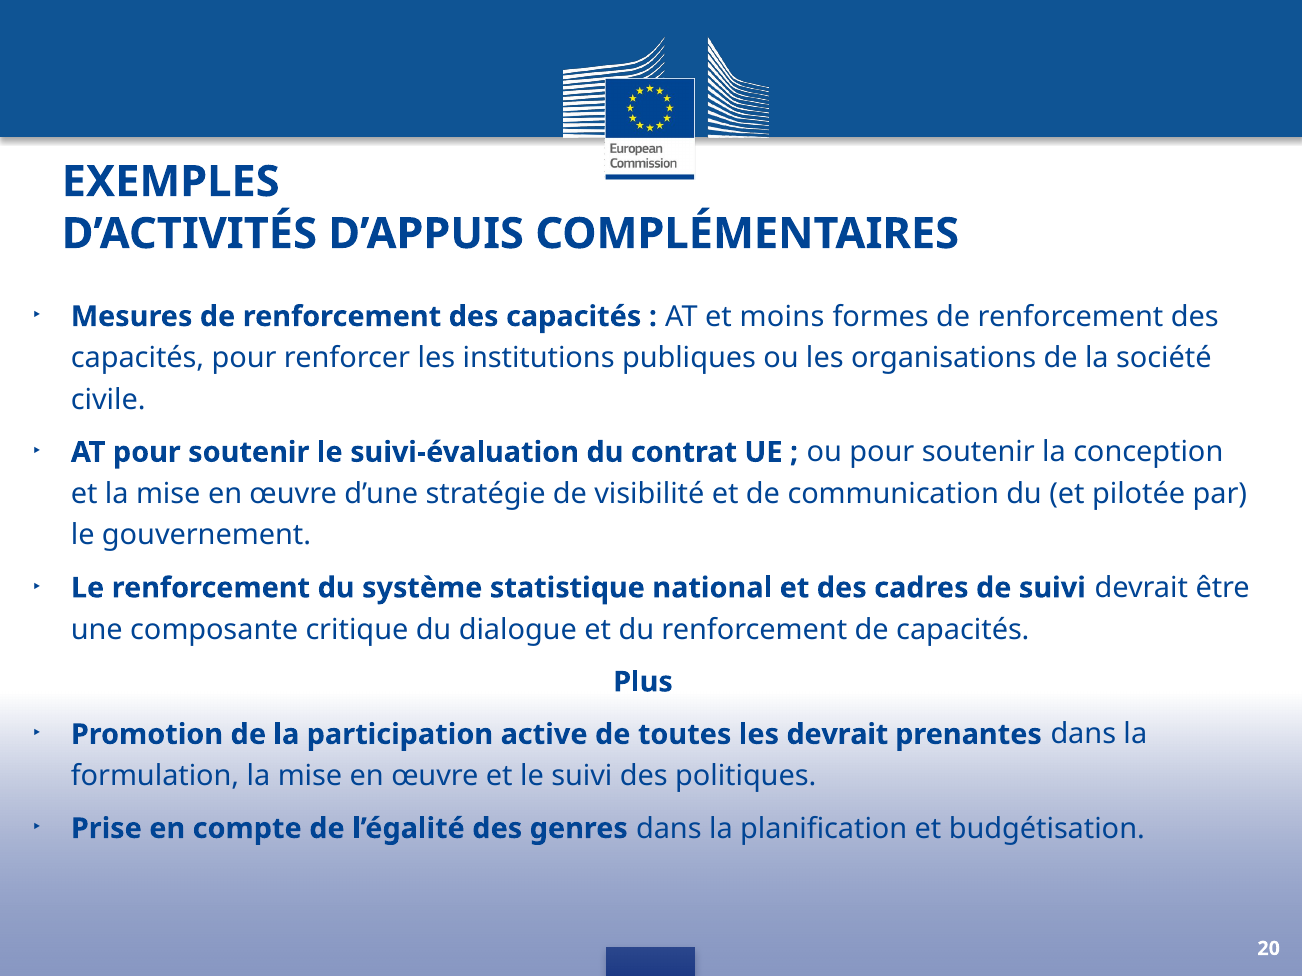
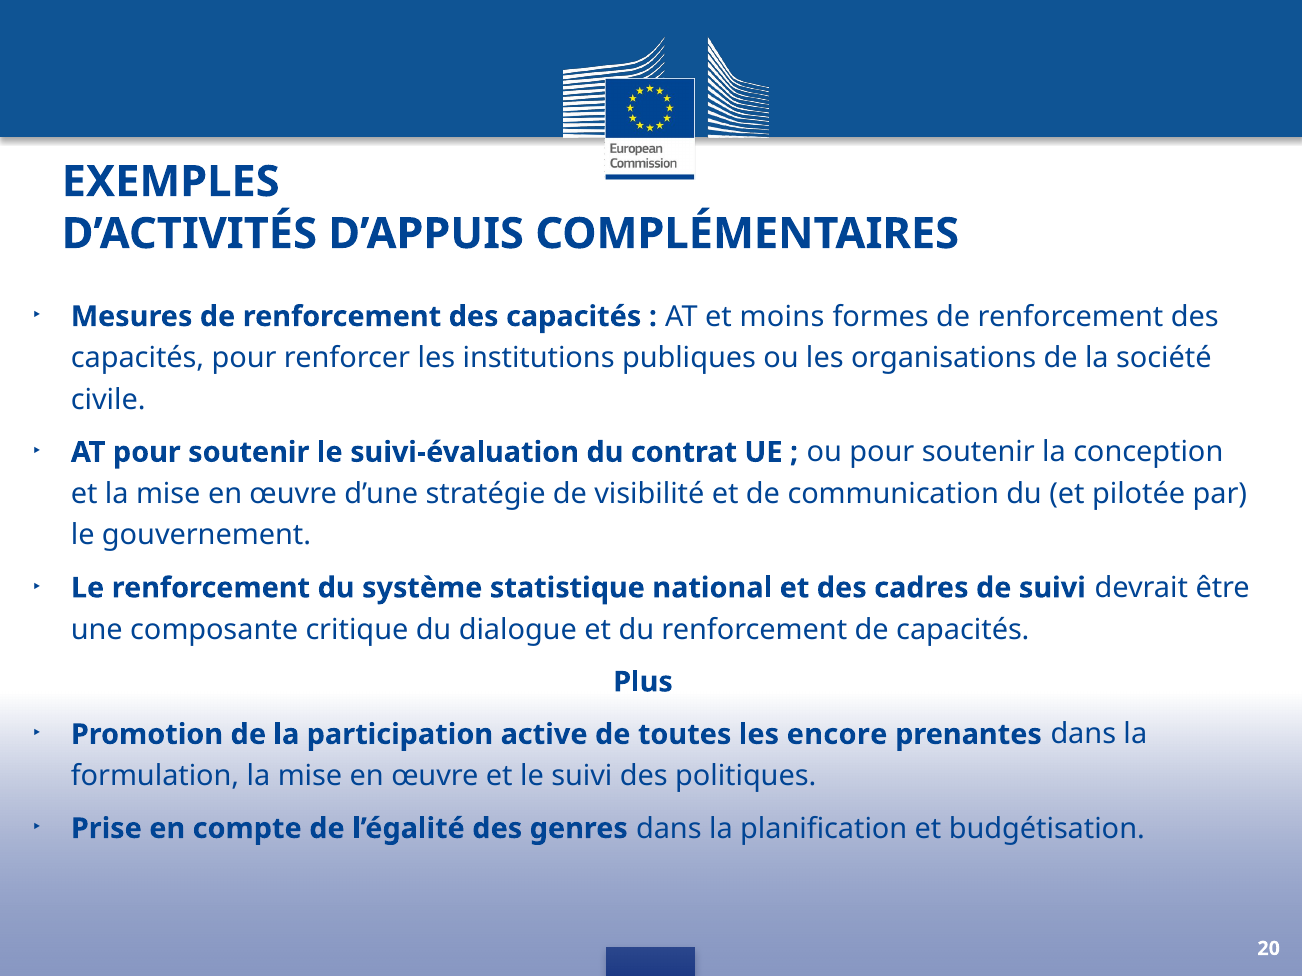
les devrait: devrait -> encore
